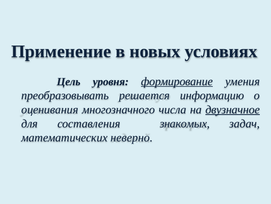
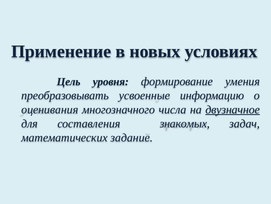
формирование underline: present -> none
решается: решается -> усвоенные
неверно: неверно -> задание
